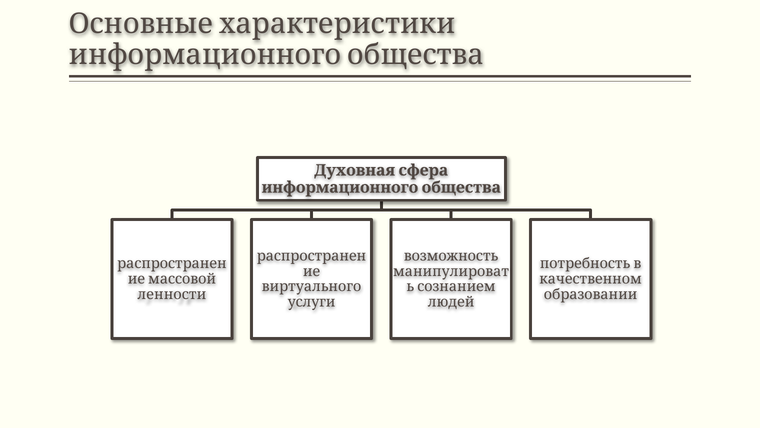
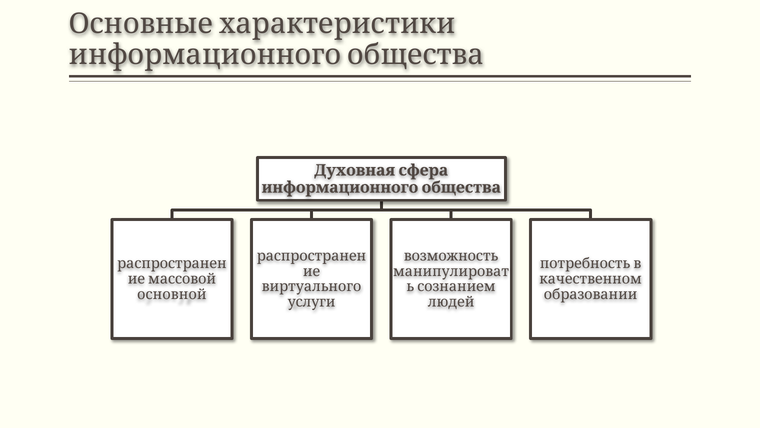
ленности: ленности -> основной
